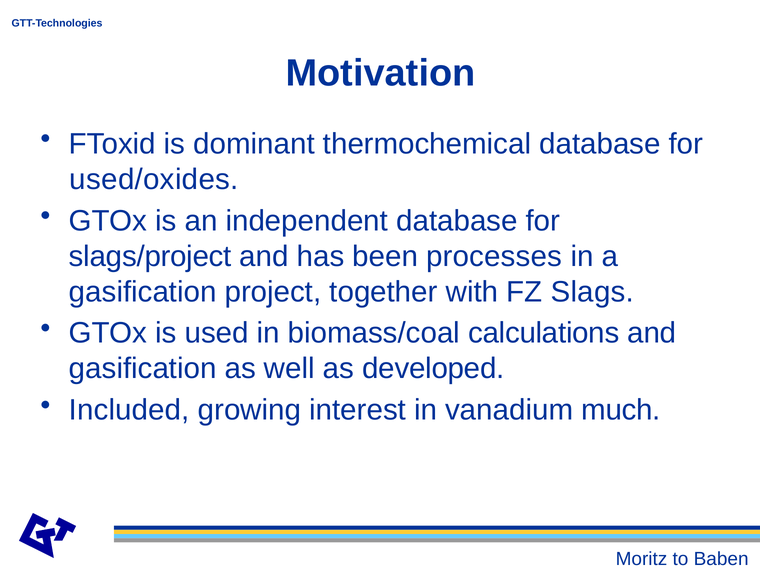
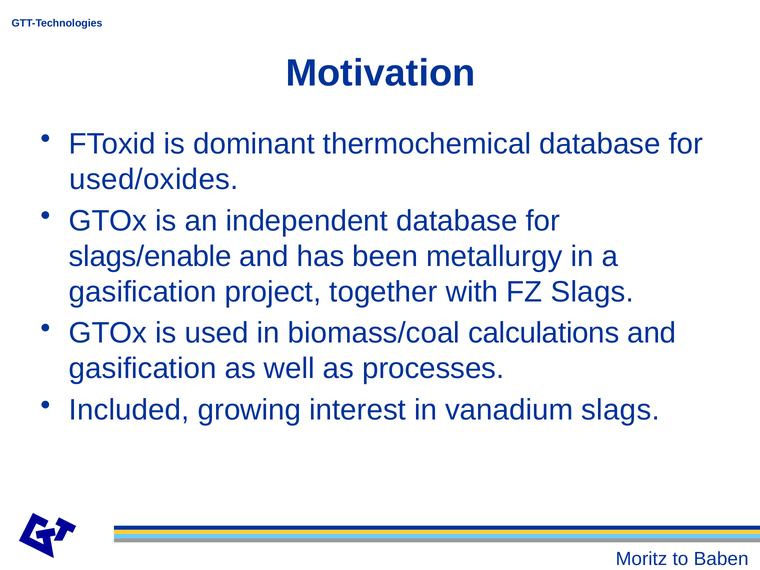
slags/project: slags/project -> slags/enable
processes: processes -> metallurgy
developed: developed -> processes
vanadium much: much -> slags
